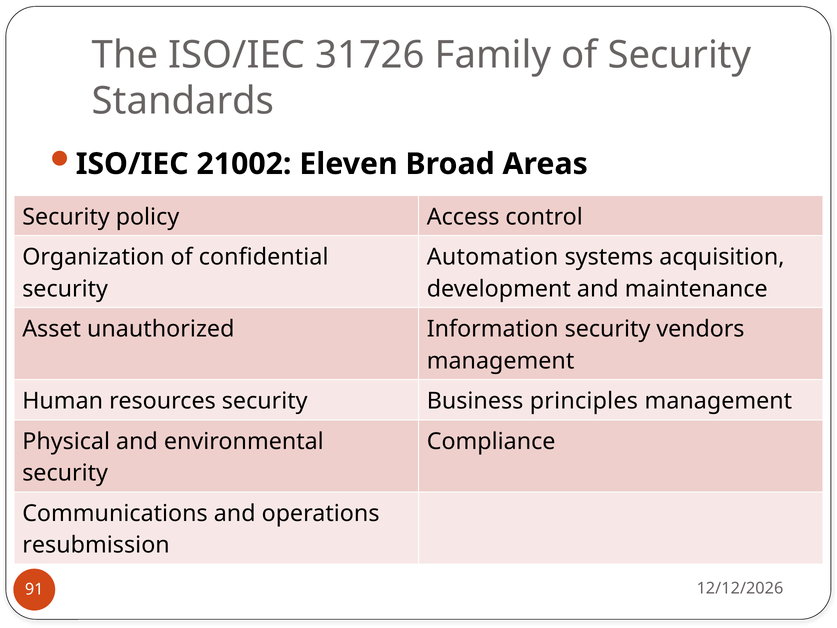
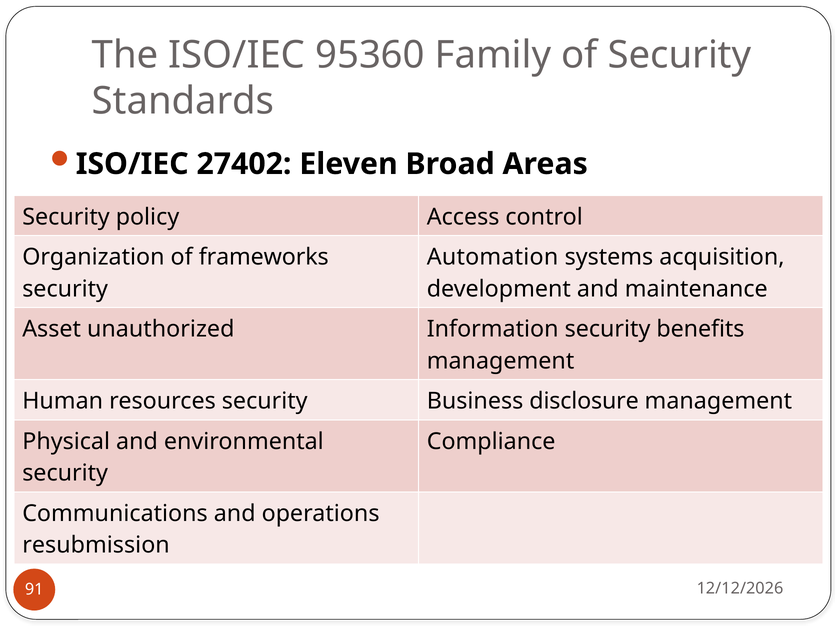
31726: 31726 -> 95360
21002: 21002 -> 27402
confidential: confidential -> frameworks
vendors: vendors -> benefits
principles: principles -> disclosure
